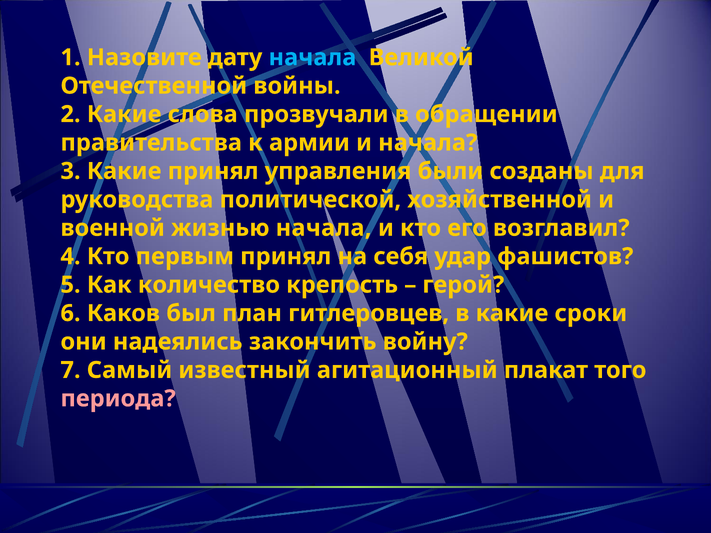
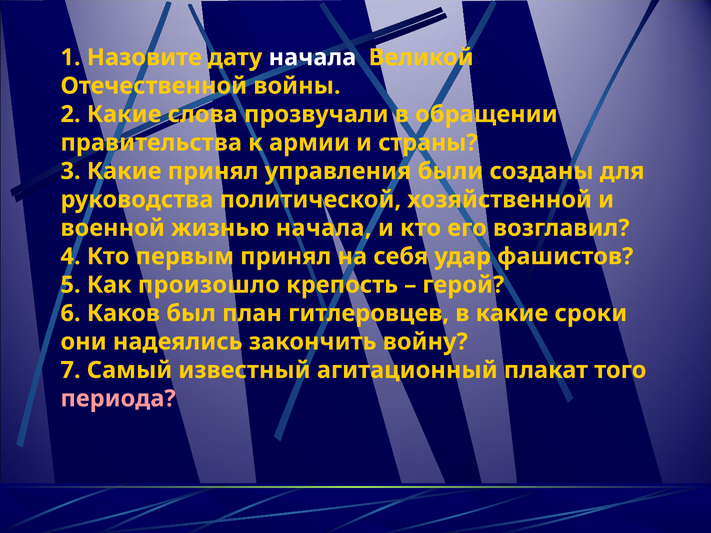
начала at (312, 57) colour: light blue -> white
и начала: начала -> страны
количество: количество -> произошло
